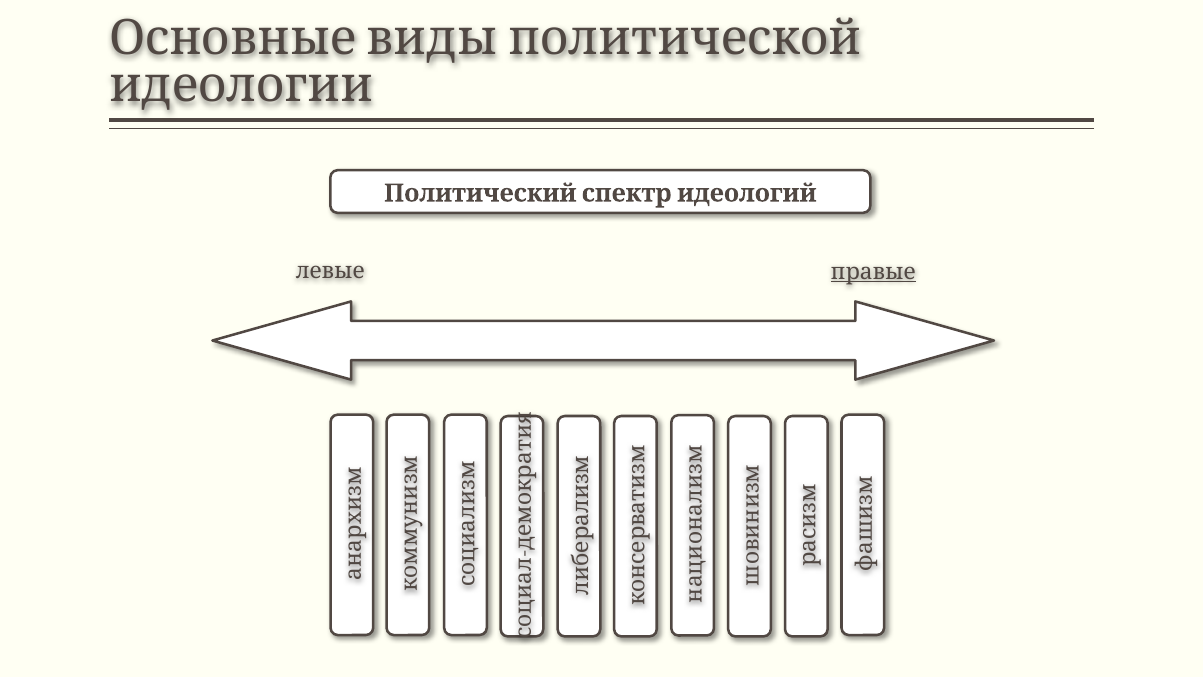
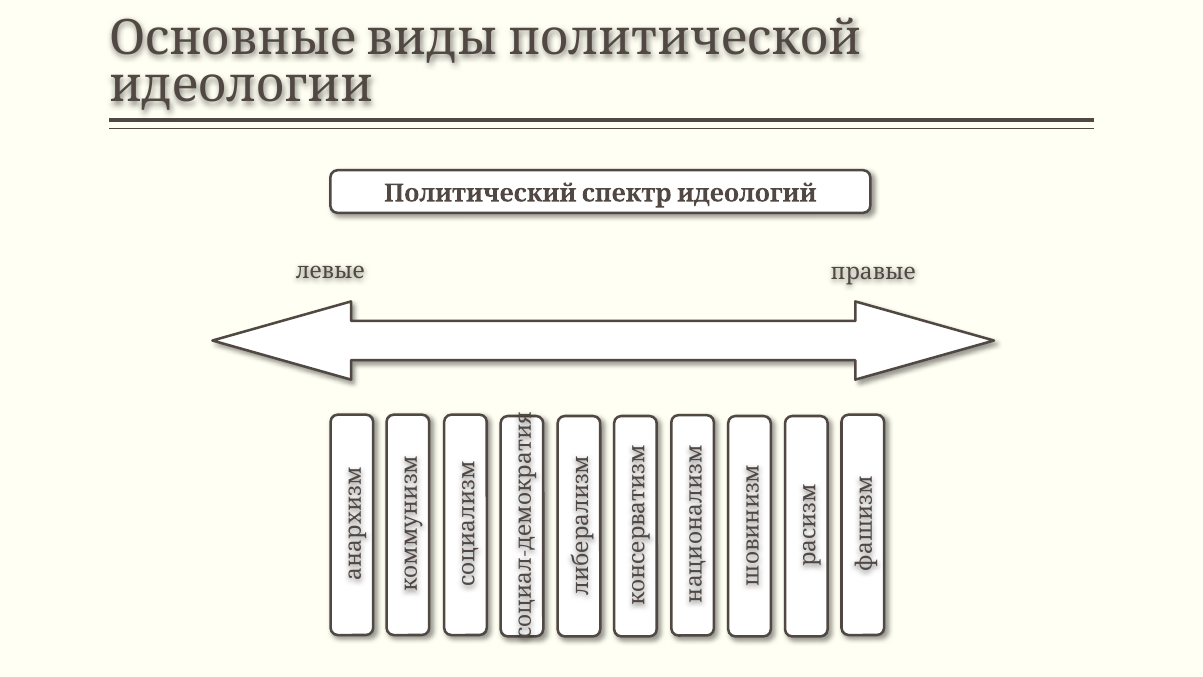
правые underline: present -> none
